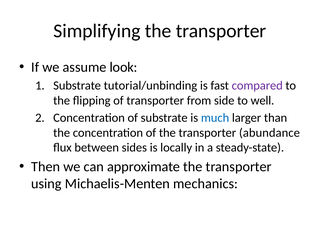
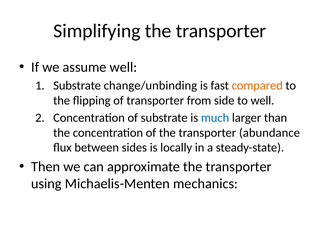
assume look: look -> well
tutorial/unbinding: tutorial/unbinding -> change/unbinding
compared colour: purple -> orange
